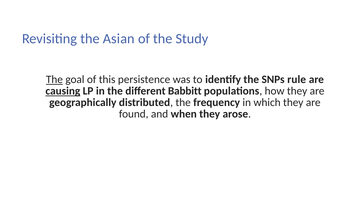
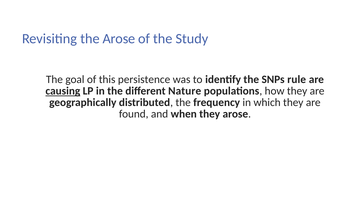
the Asian: Asian -> Arose
The at (54, 80) underline: present -> none
Babbitt: Babbitt -> Nature
